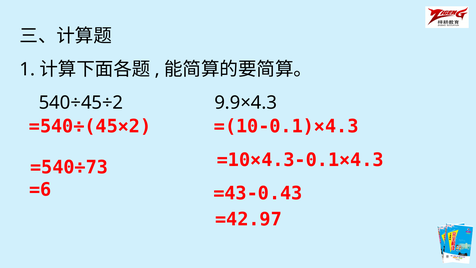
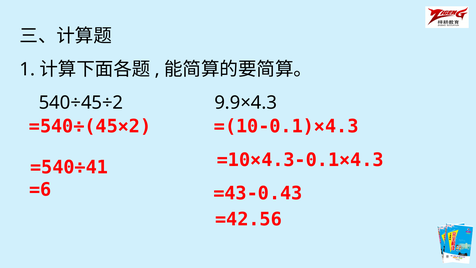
=540÷73: =540÷73 -> =540÷41
=42.97: =42.97 -> =42.56
